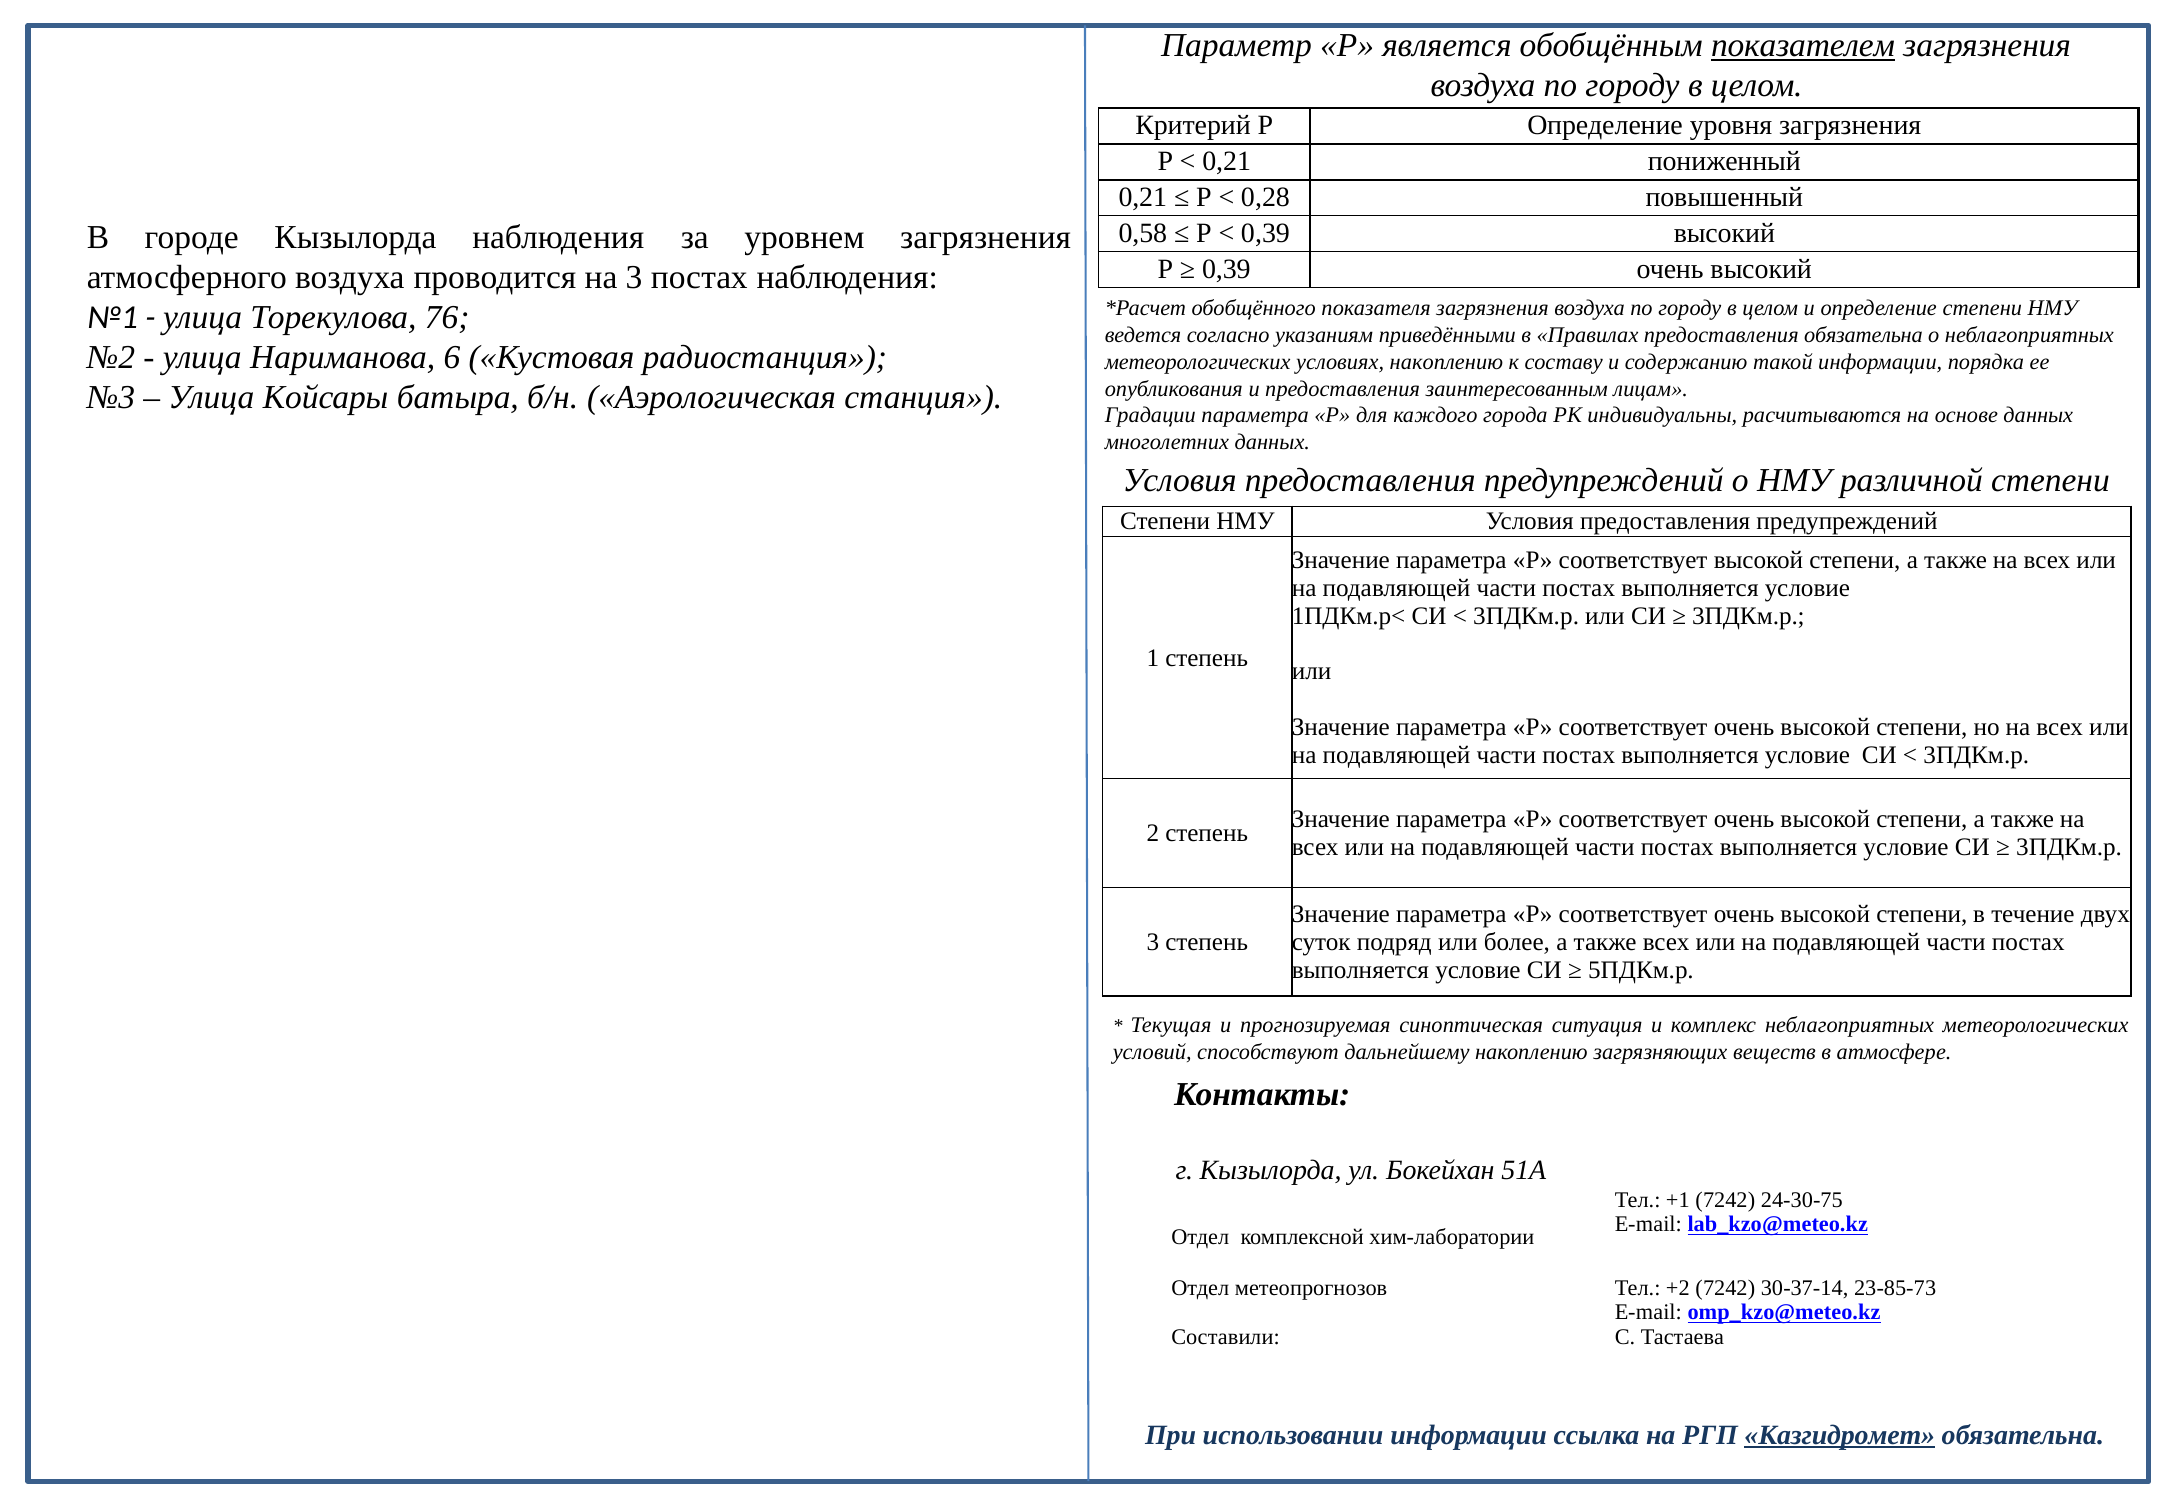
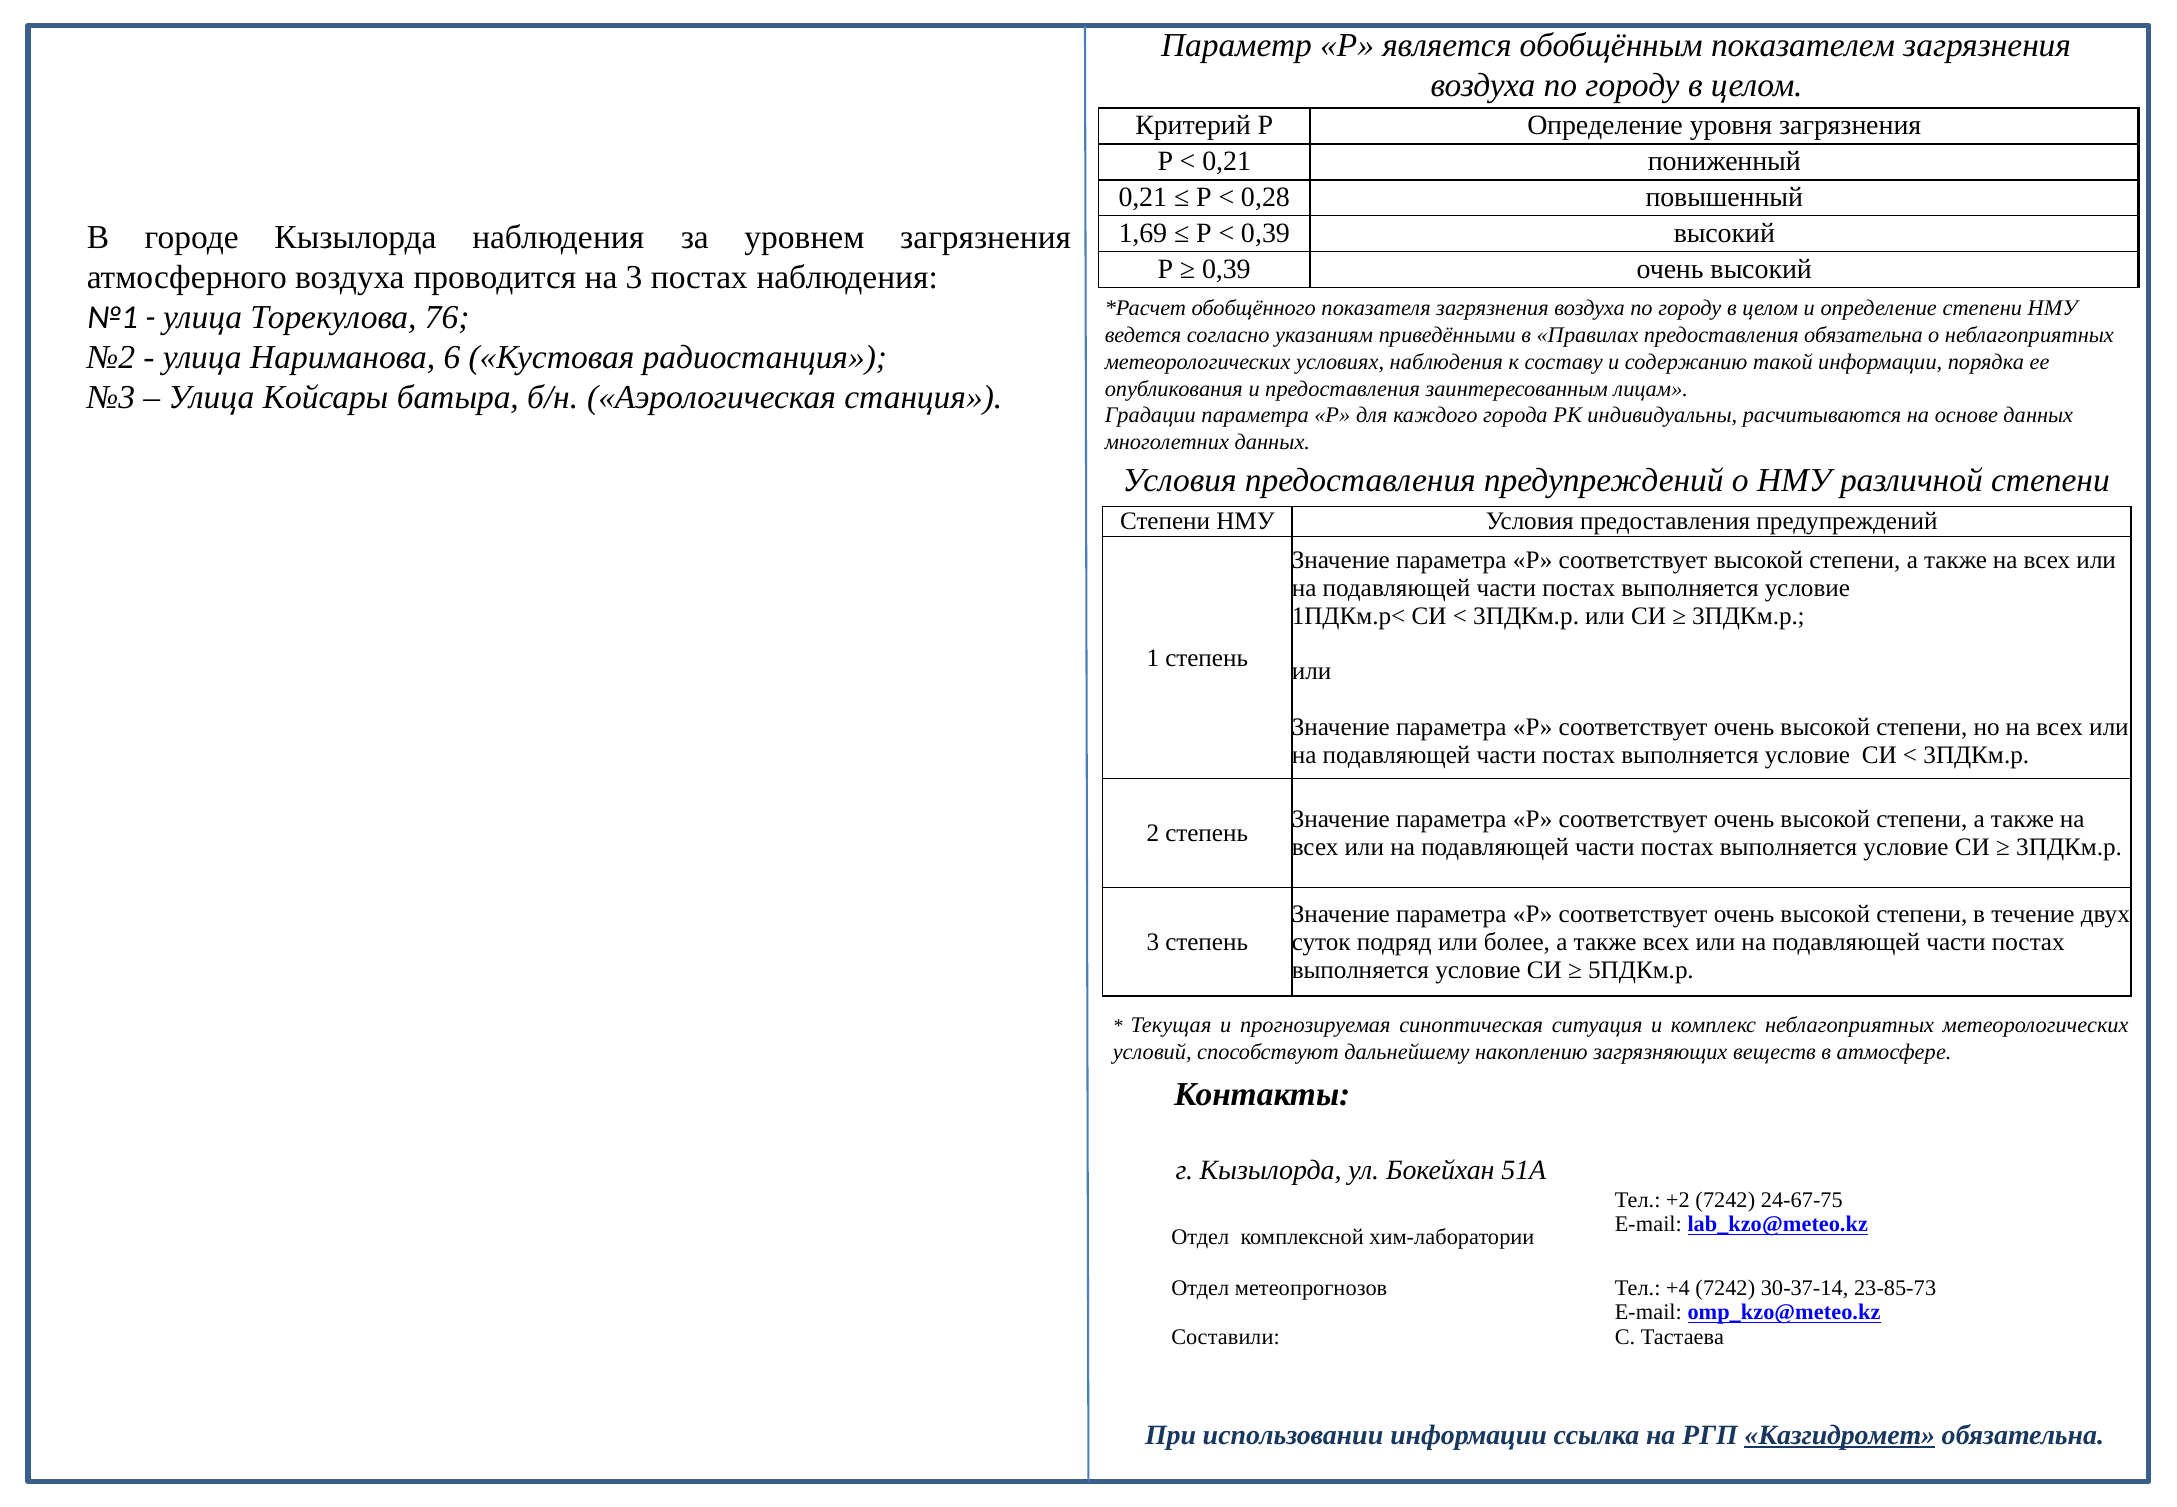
показателем underline: present -> none
0,58: 0,58 -> 1,69
условиях накоплению: накоплению -> наблюдения
+1: +1 -> +2
24-30-75: 24-30-75 -> 24-67-75
+2: +2 -> +4
